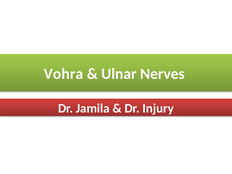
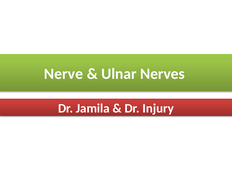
Vohra: Vohra -> Nerve
